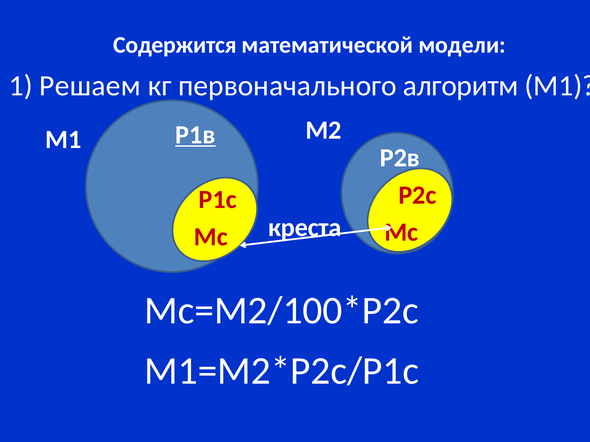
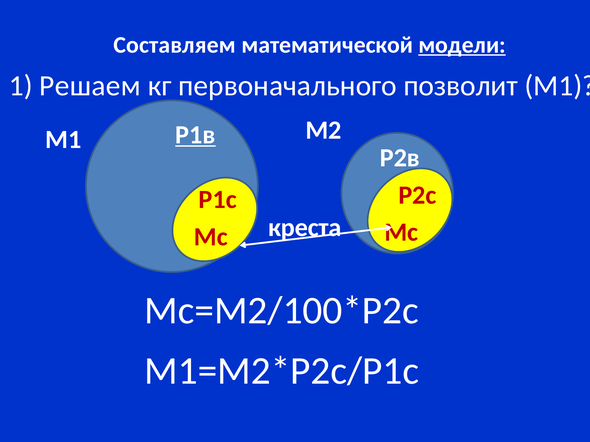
Содержится: Содержится -> Составляем
модели underline: none -> present
алгоритм: алгоритм -> позволит
